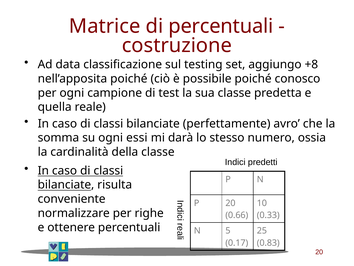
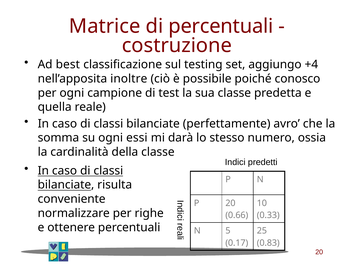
data: data -> best
+8: +8 -> +4
nell’apposita poiché: poiché -> inoltre
